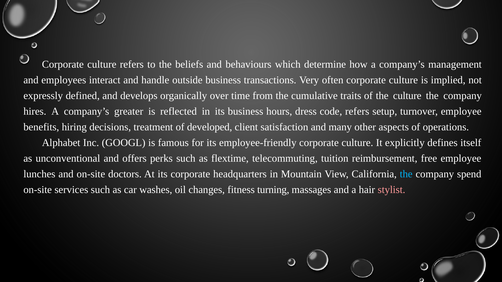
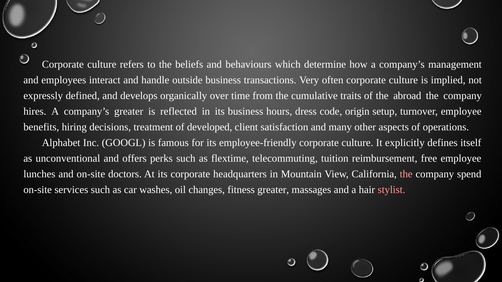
the culture: culture -> abroad
code refers: refers -> origin
the at (406, 174) colour: light blue -> pink
fitness turning: turning -> greater
